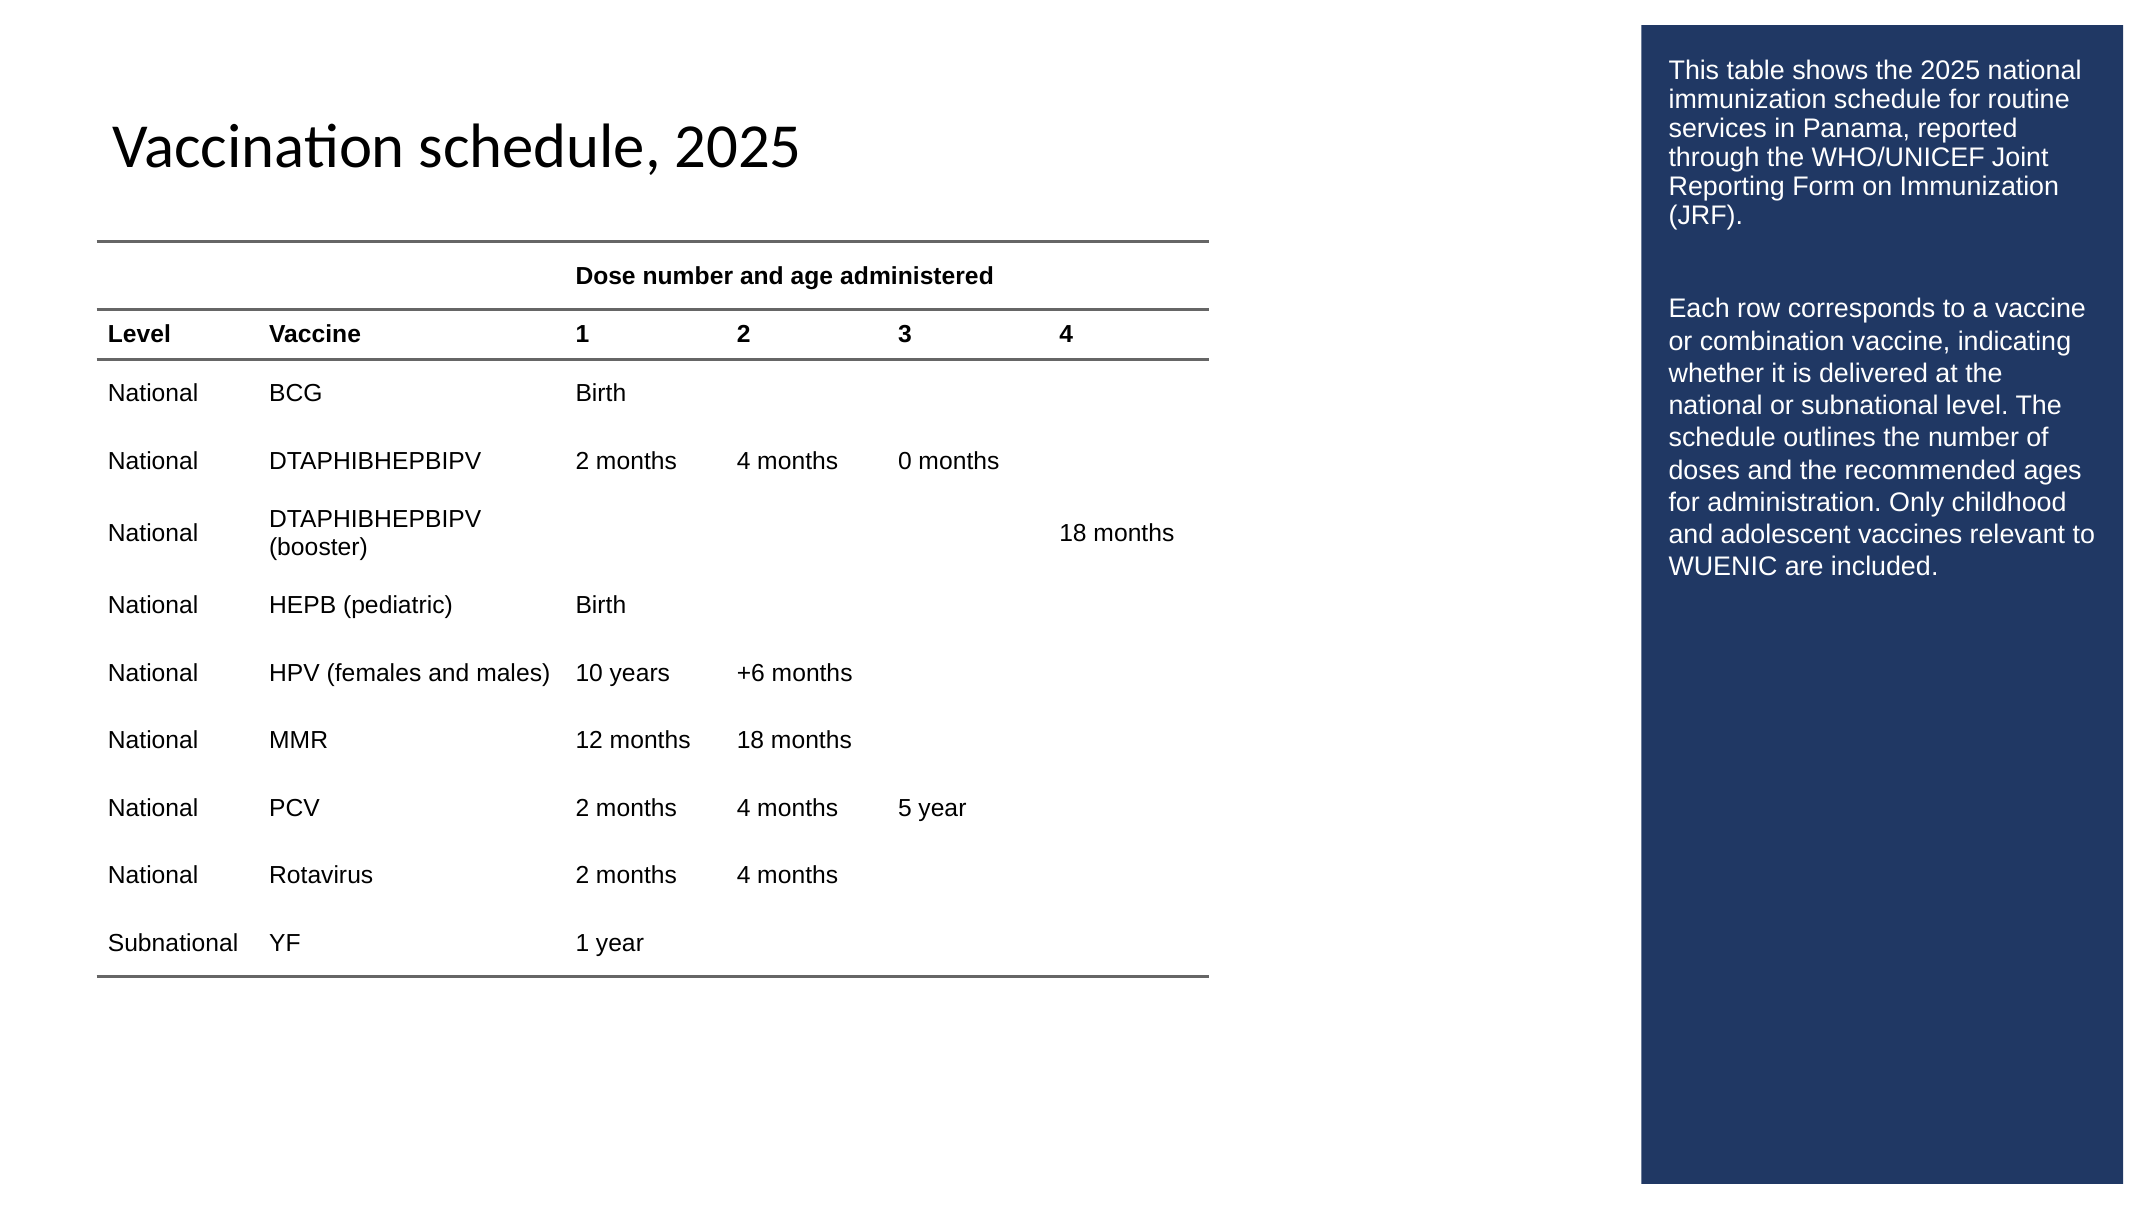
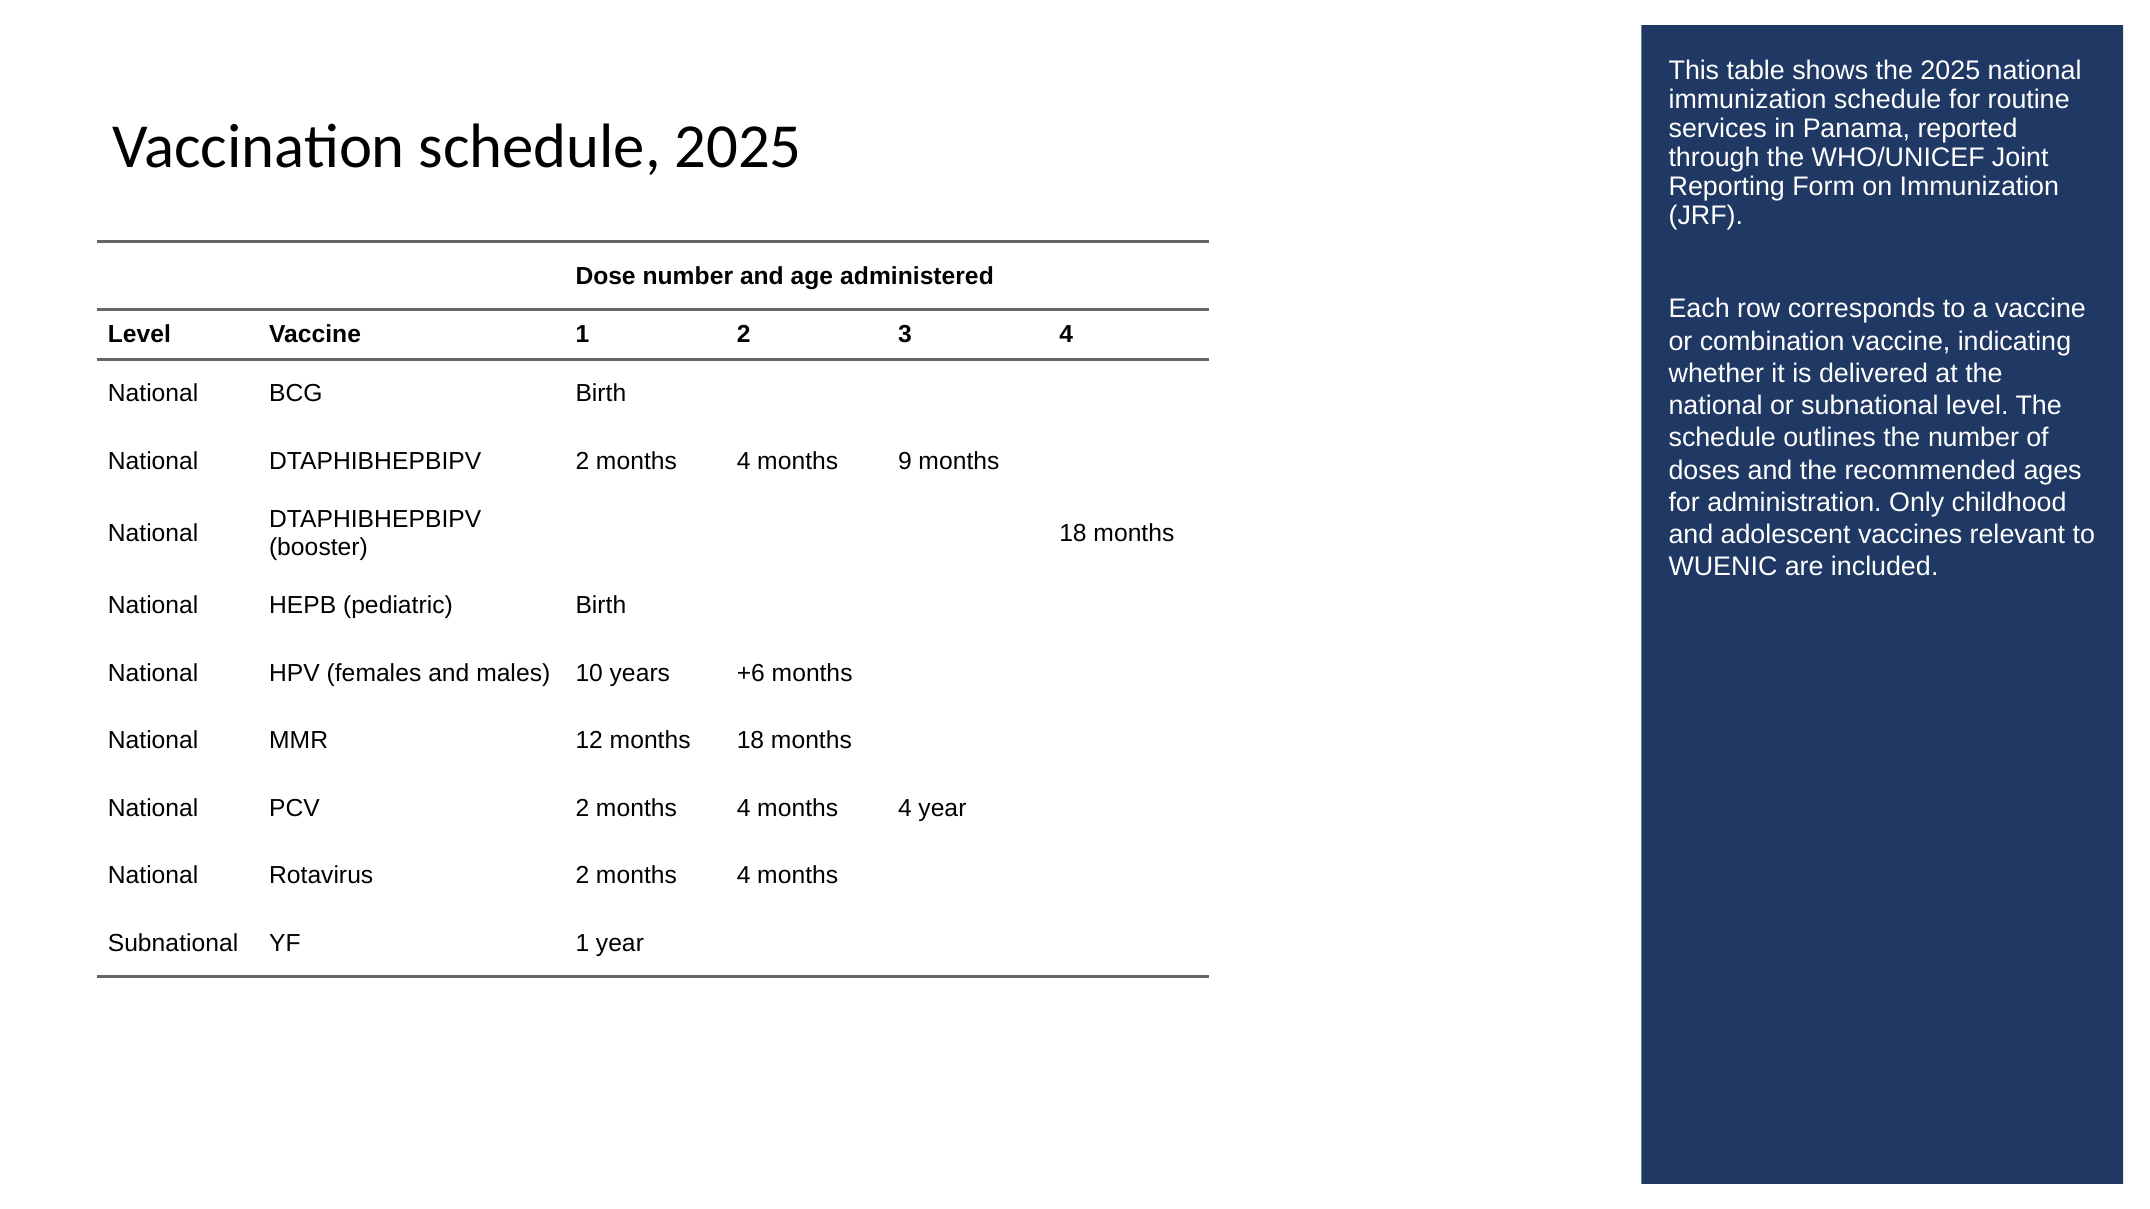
0: 0 -> 9
4 months 5: 5 -> 4
